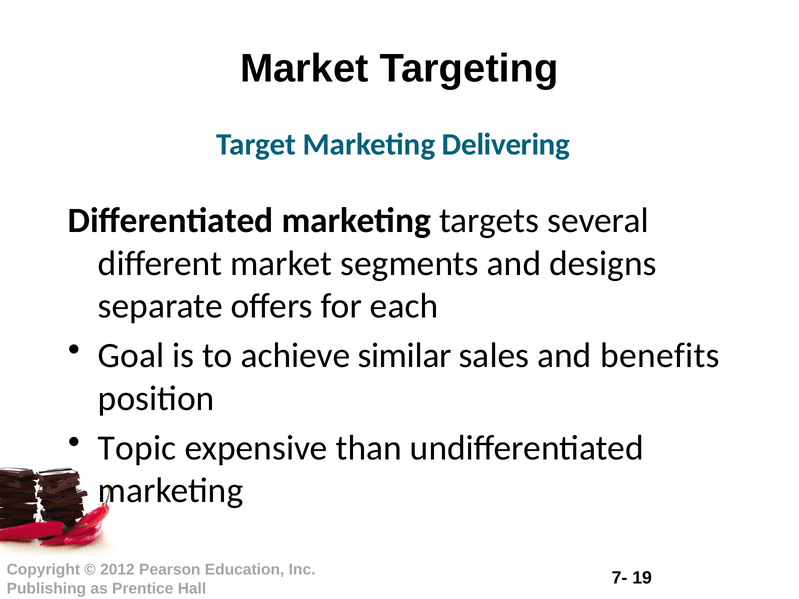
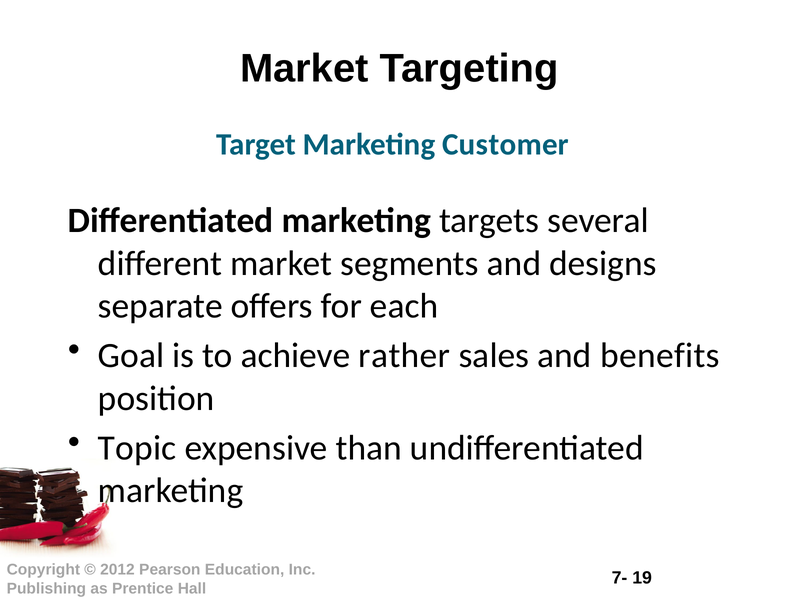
Delivering: Delivering -> Customer
similar: similar -> rather
